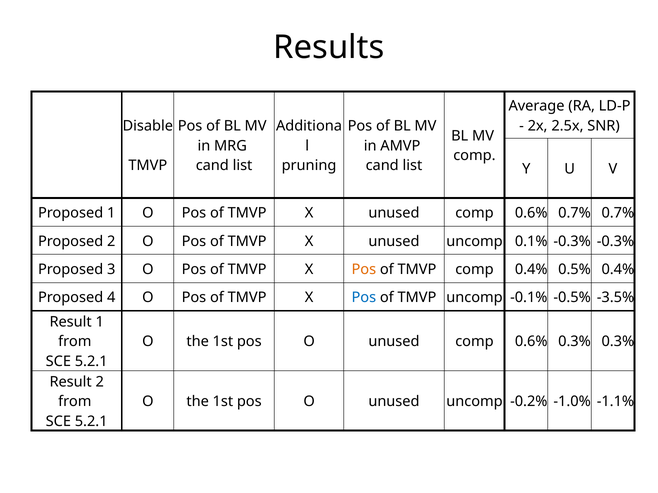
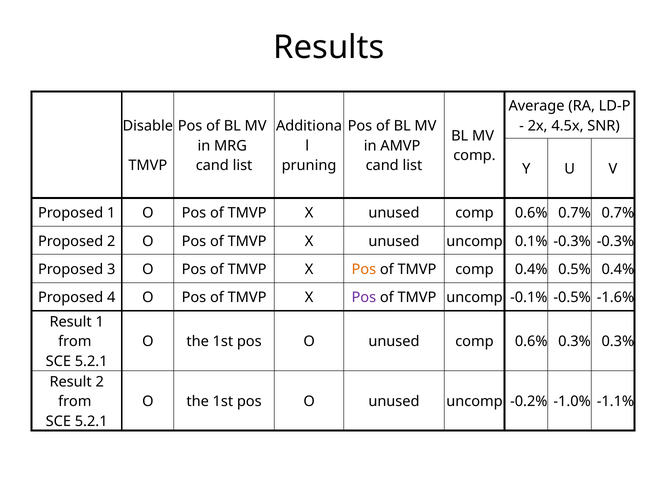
2.5x: 2.5x -> 4.5x
Pos at (364, 298) colour: blue -> purple
-3.5%: -3.5% -> -1.6%
